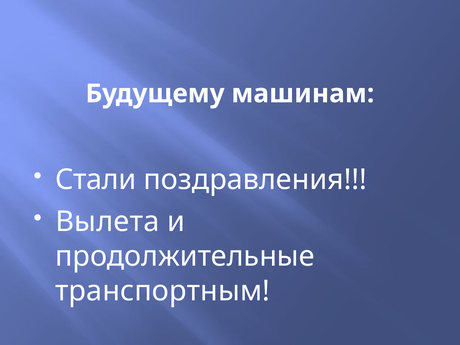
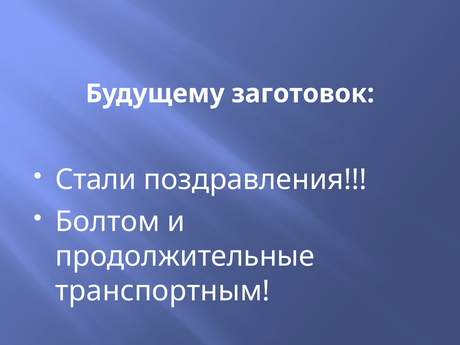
машинам: машинам -> заготовок
Вылета: Вылета -> Болтом
